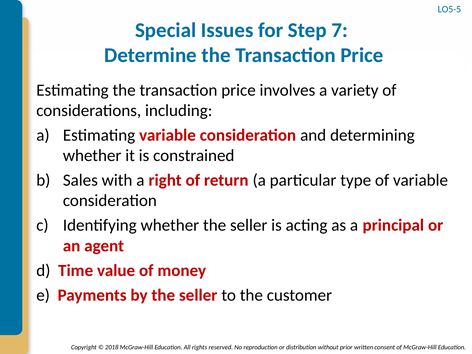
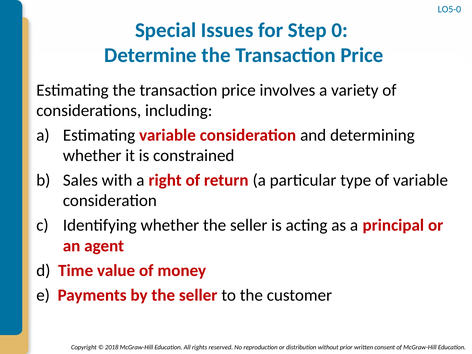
LO5-5: LO5-5 -> LO5-0
7: 7 -> 0
